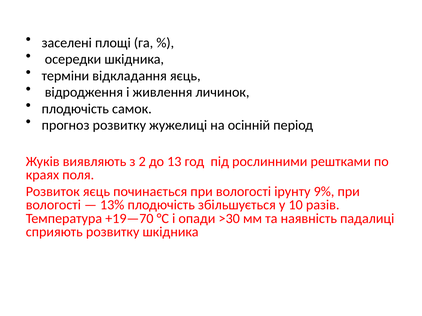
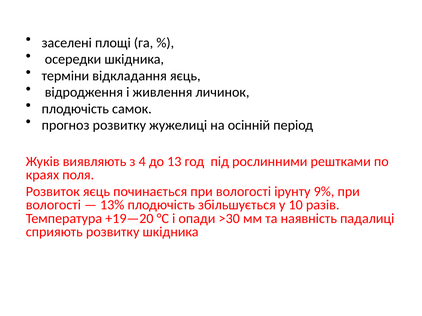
2: 2 -> 4
+19—70: +19—70 -> +19—20
